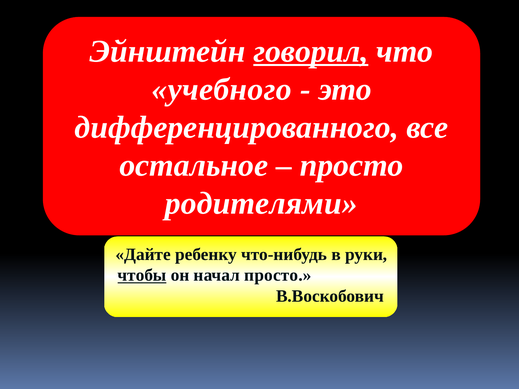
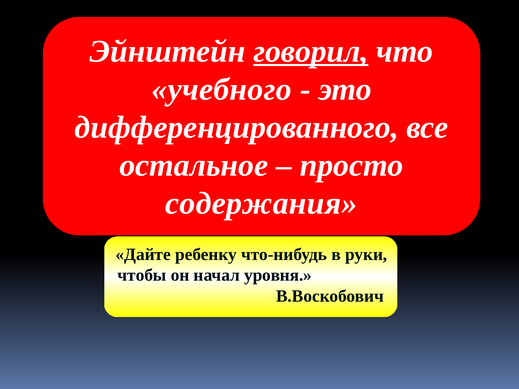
родителями: родителями -> содержания
чтобы underline: present -> none
начал просто: просто -> уровня
